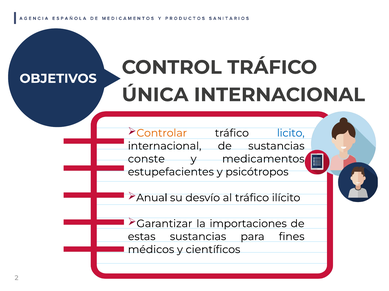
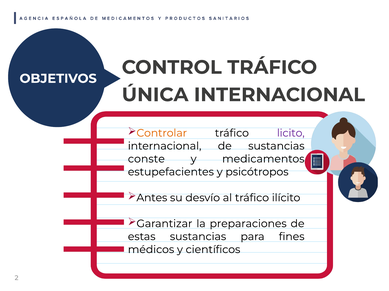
licito colour: blue -> purple
Anual: Anual -> Antes
importaciones: importaciones -> preparaciones
